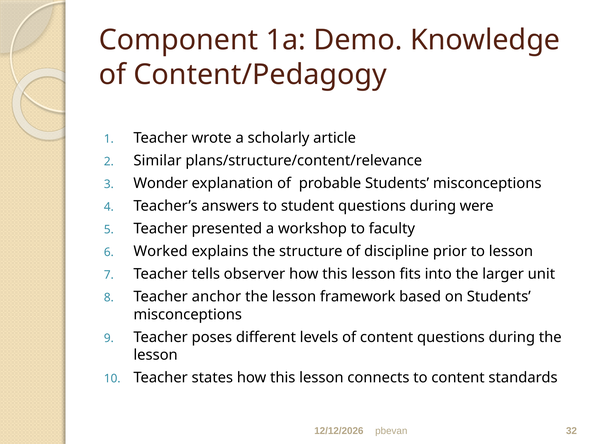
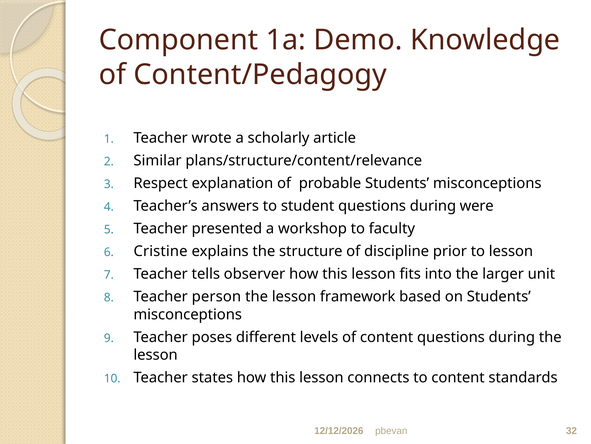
Wonder: Wonder -> Respect
Worked: Worked -> Cristine
anchor: anchor -> person
